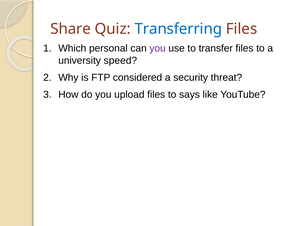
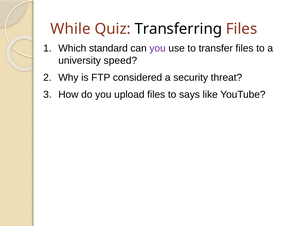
Share: Share -> While
Transferring colour: blue -> black
personal: personal -> standard
